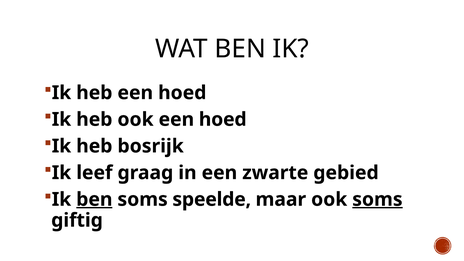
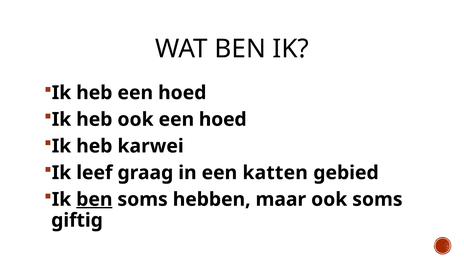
bosrijk: bosrijk -> karwei
zwarte: zwarte -> katten
speelde: speelde -> hebben
soms at (377, 199) underline: present -> none
